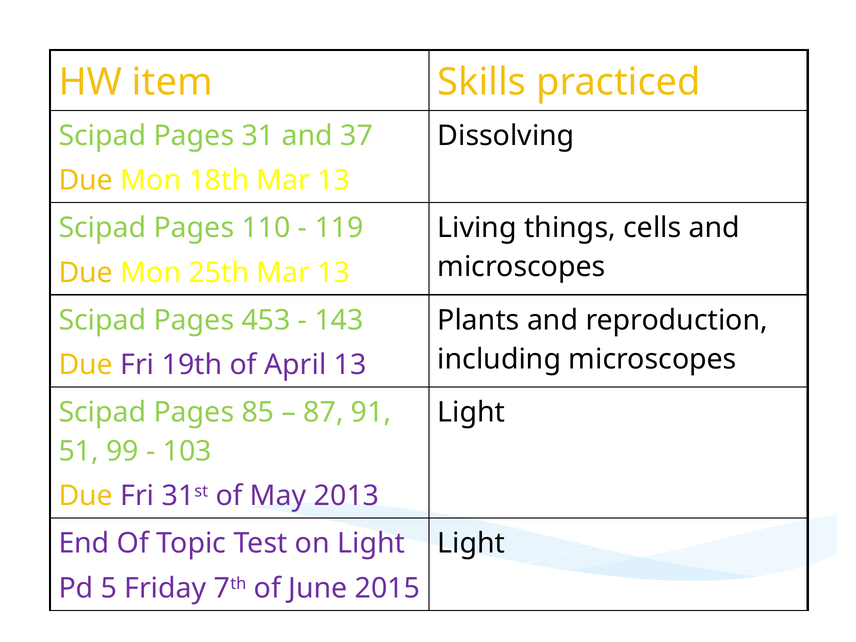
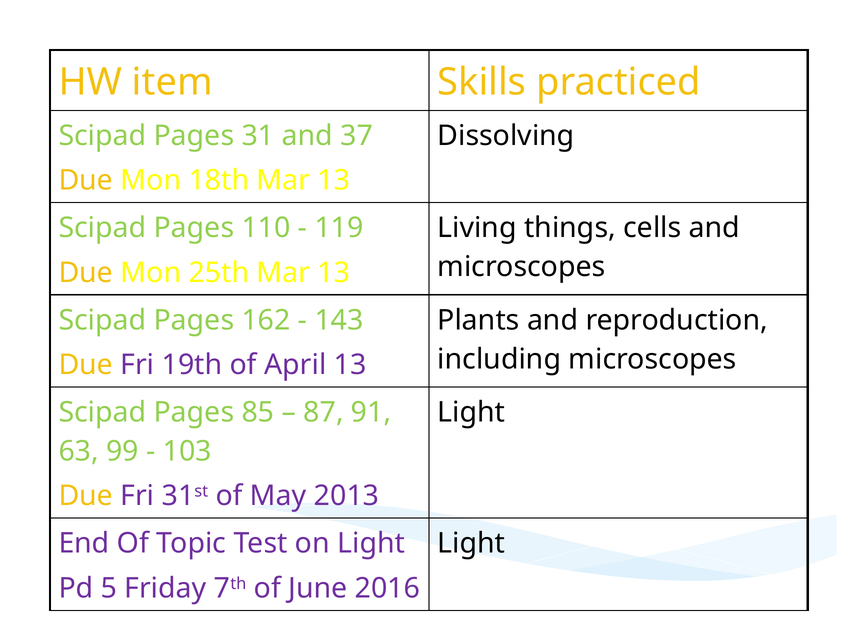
453: 453 -> 162
51: 51 -> 63
2015: 2015 -> 2016
